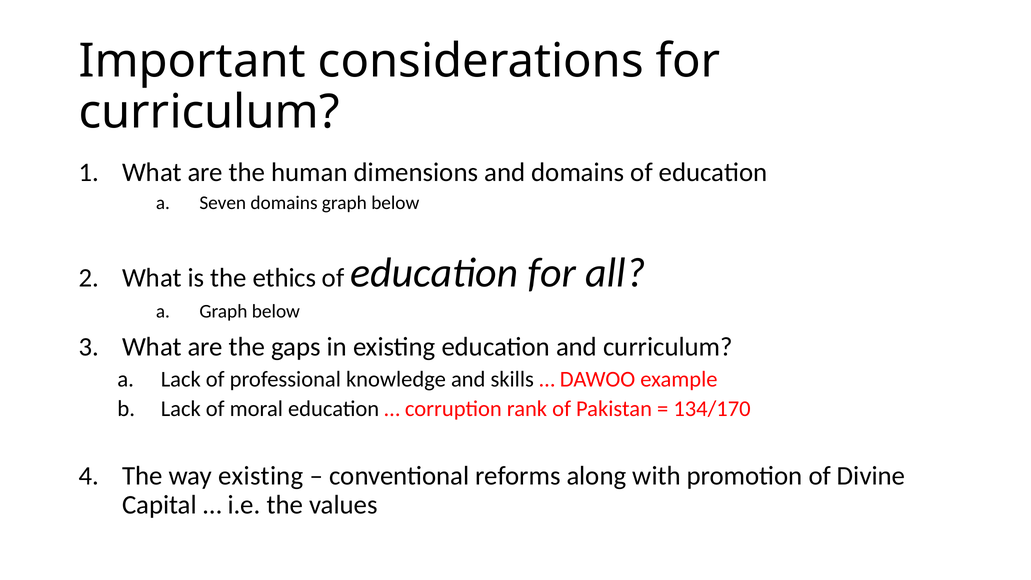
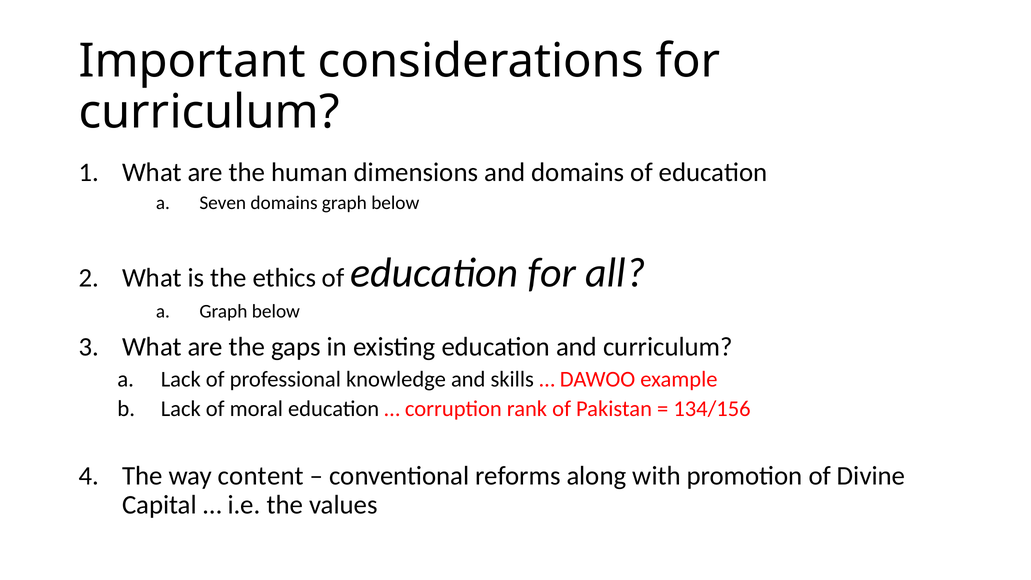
134/170: 134/170 -> 134/156
way existing: existing -> content
